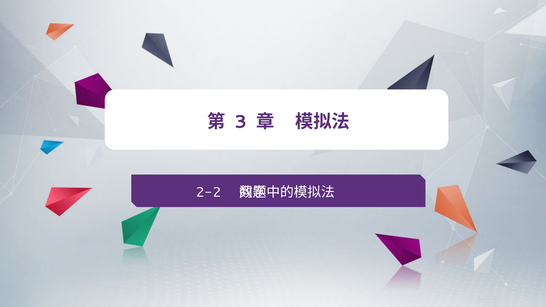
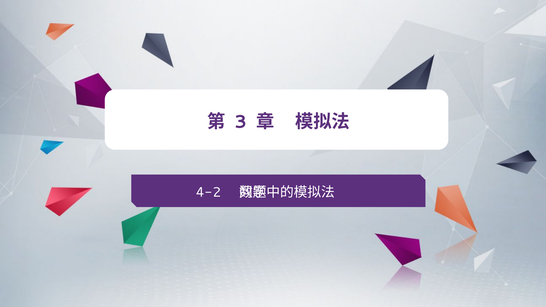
2-2: 2-2 -> 4-2
